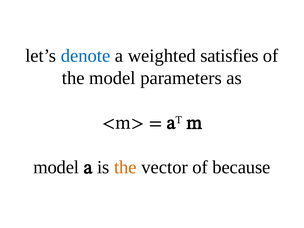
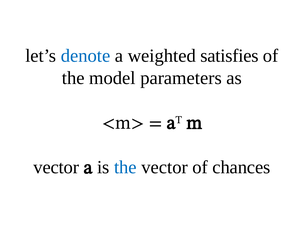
model at (56, 167): model -> vector
the at (125, 167) colour: orange -> blue
because: because -> chances
